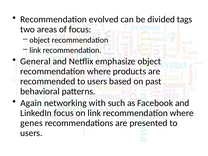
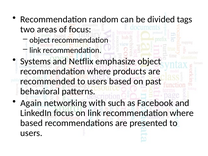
evolved: evolved -> random
General: General -> Systems
genes at (31, 123): genes -> based
